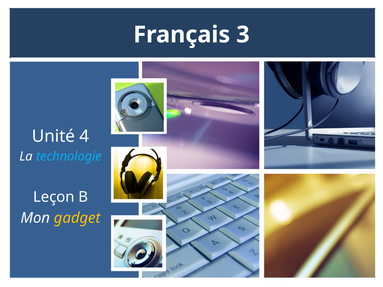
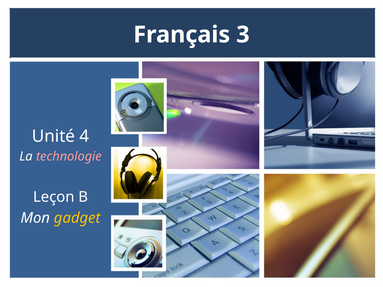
technologie colour: light blue -> pink
